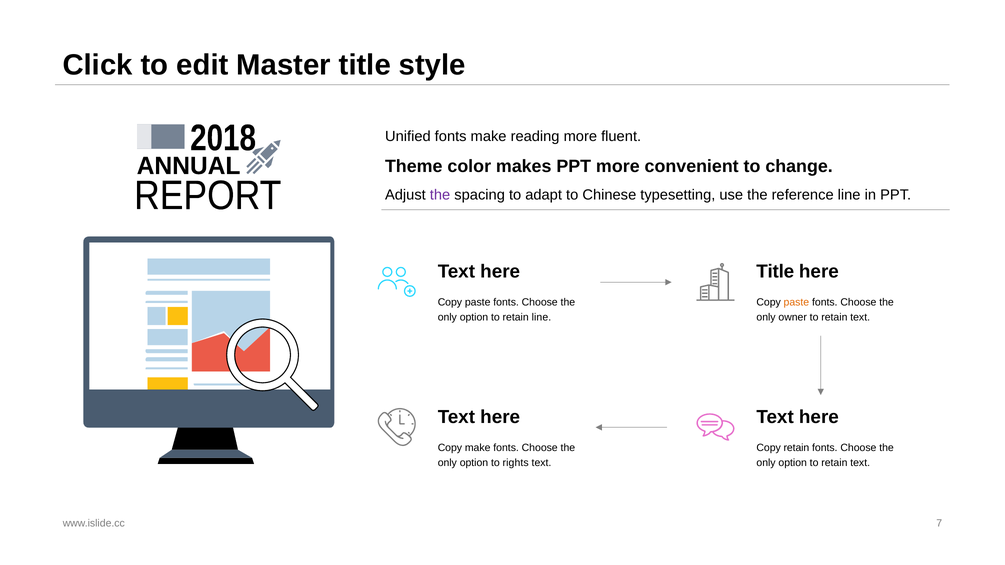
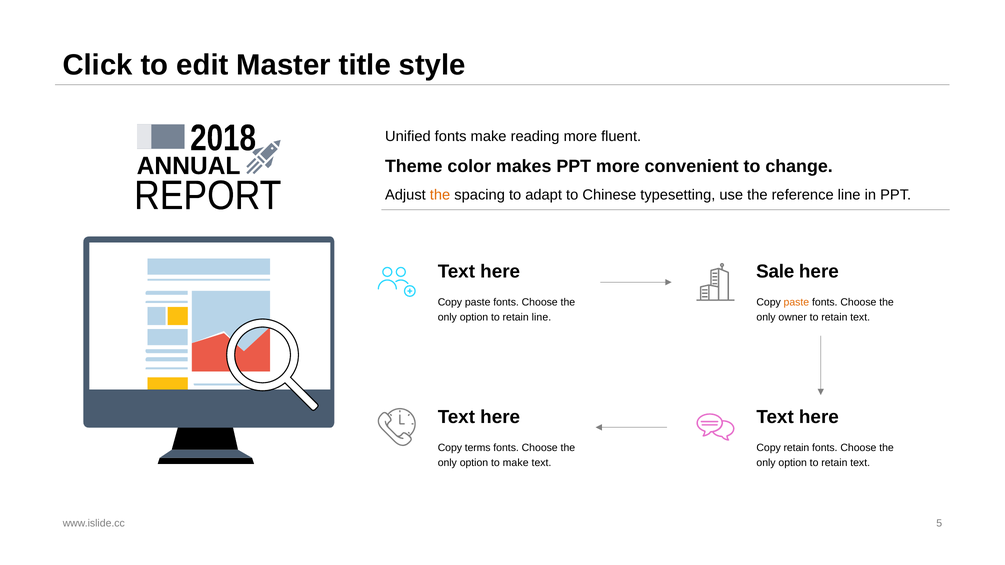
the at (440, 195) colour: purple -> orange
Title at (775, 272): Title -> Sale
Copy make: make -> terms
to rights: rights -> make
7: 7 -> 5
